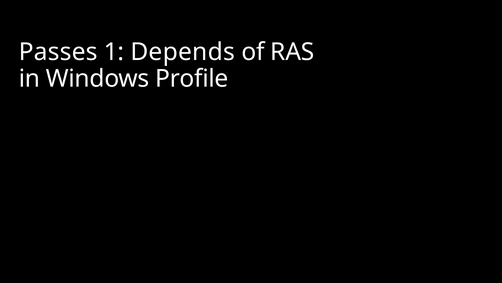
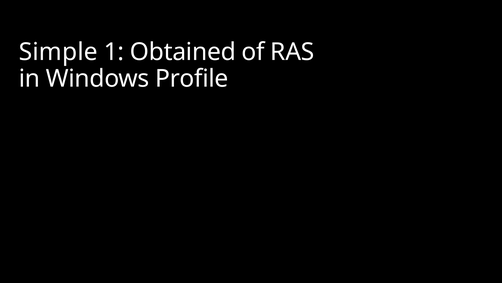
Passes: Passes -> Simple
Depends: Depends -> Obtained
